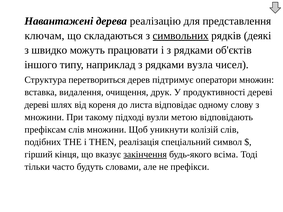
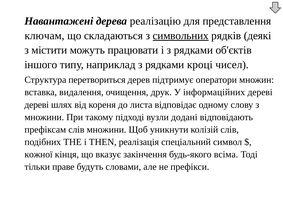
швидко: швидко -> містити
вузла: вузла -> кроці
продуктивності: продуктивності -> інформаційних
метою: метою -> додані
гірший: гірший -> кожної
закінчення underline: present -> none
часто: часто -> праве
